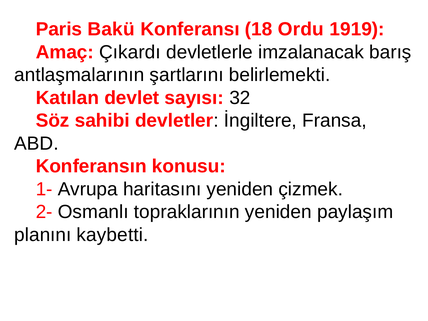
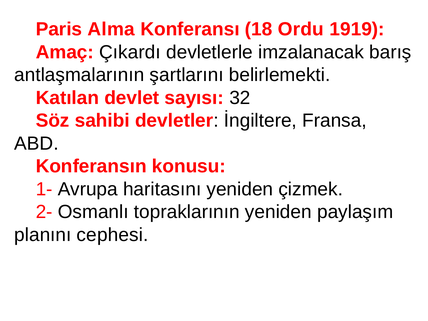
Bakü: Bakü -> Alma
kaybetti: kaybetti -> cephesi
